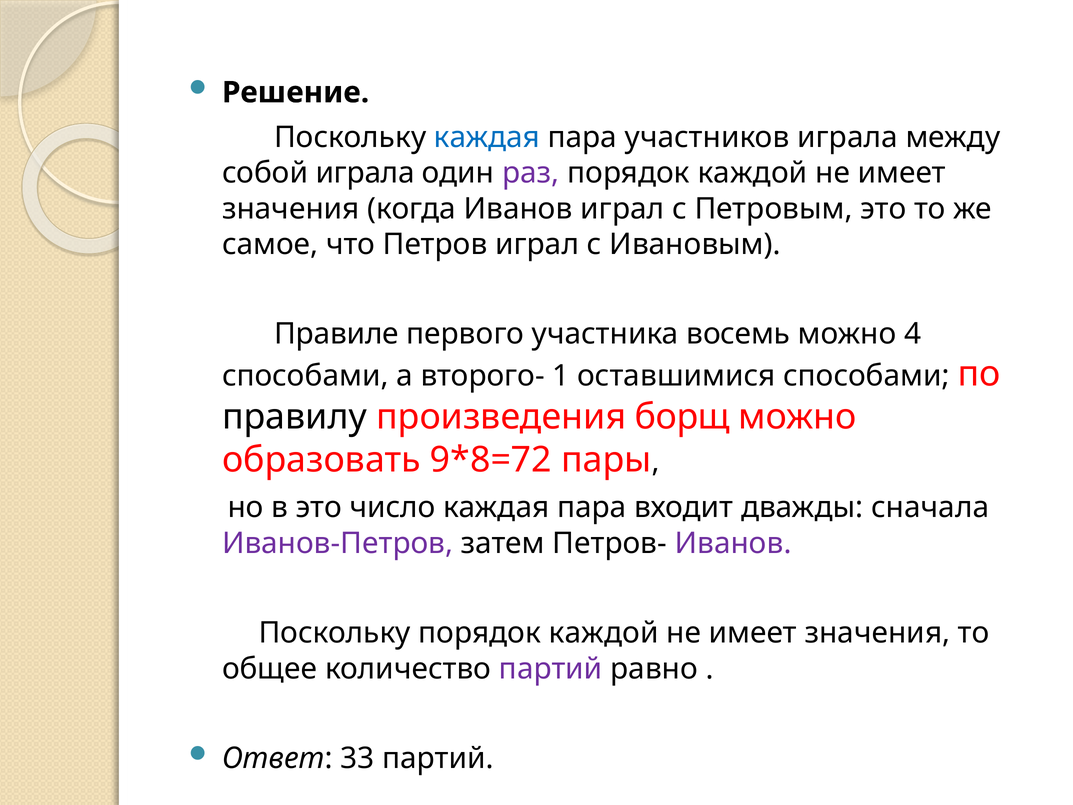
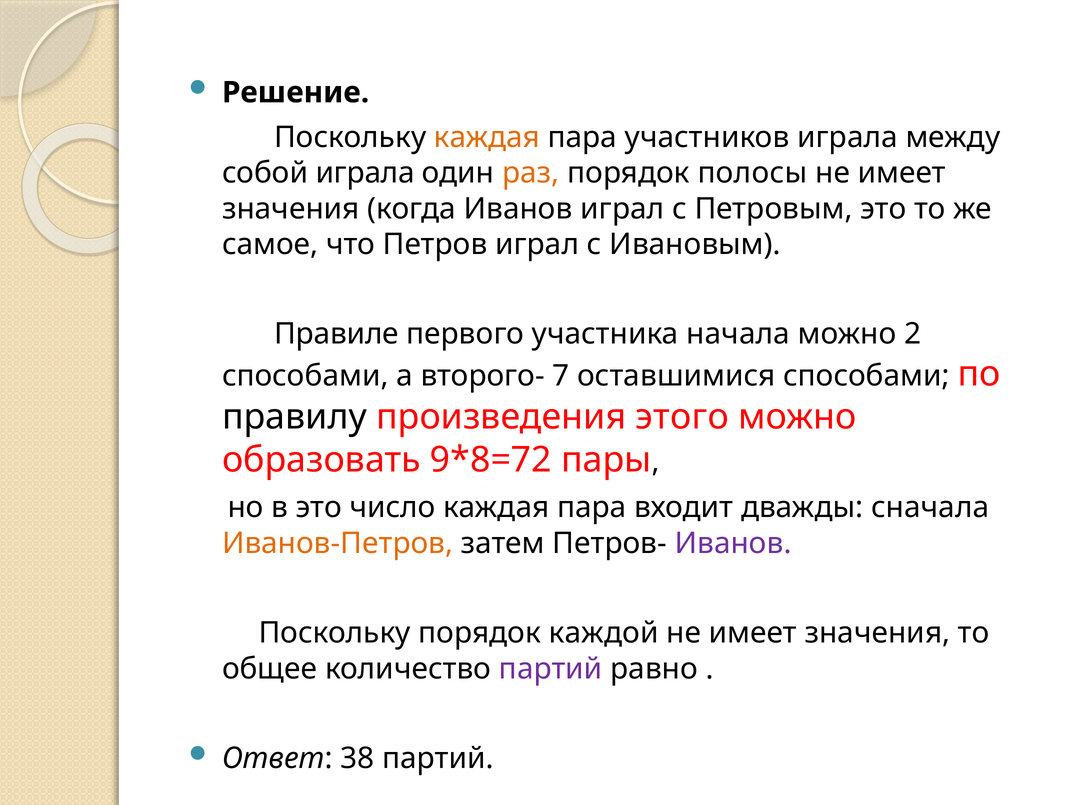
каждая at (487, 137) colour: blue -> orange
раз colour: purple -> orange
каждой at (752, 173): каждой -> полосы
восемь: восемь -> начала
4: 4 -> 2
1: 1 -> 7
борщ: борщ -> этого
Иванов-Петров colour: purple -> orange
33: 33 -> 38
